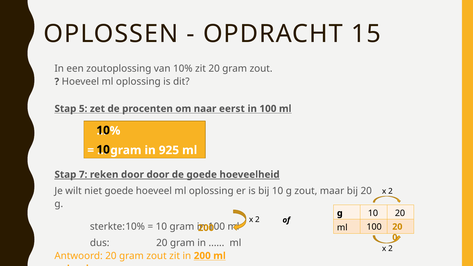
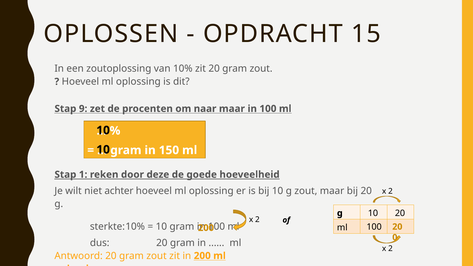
5: 5 -> 9
naar eerst: eerst -> maar
925: 925 -> 150
7: 7 -> 1
door door: door -> deze
niet goede: goede -> achter
